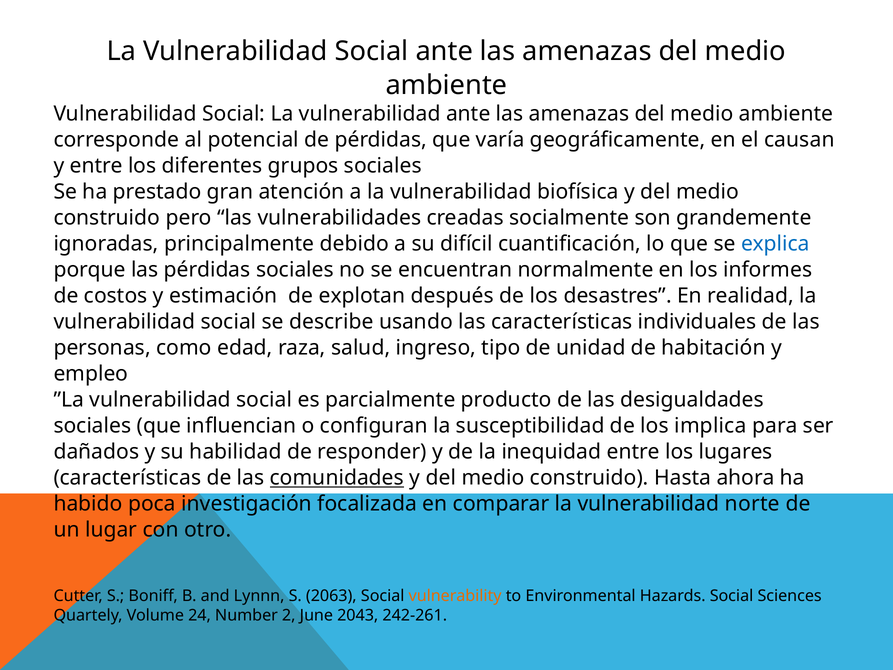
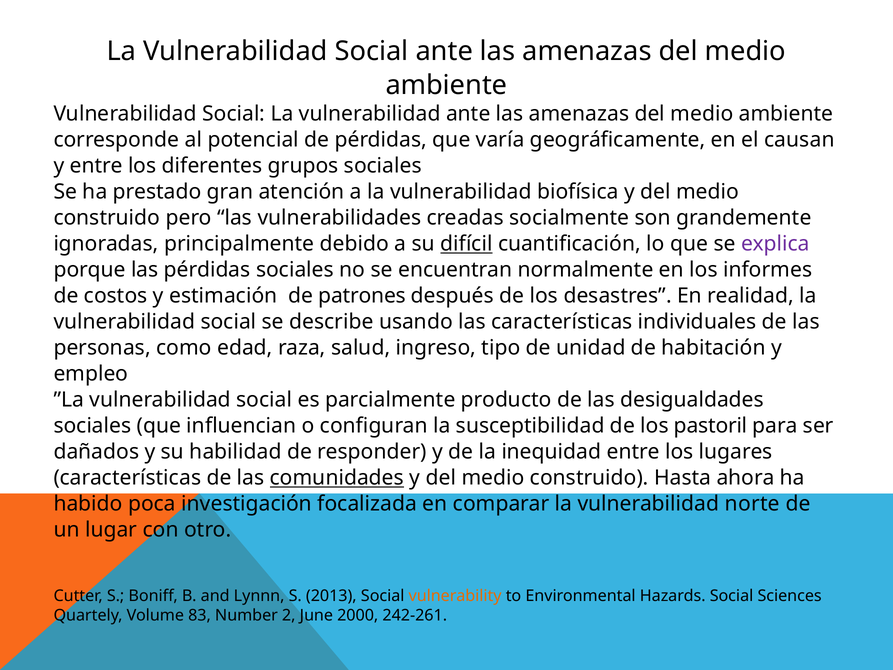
difícil underline: none -> present
explica colour: blue -> purple
explotan: explotan -> patrones
implica: implica -> pastoril
2063: 2063 -> 2013
24: 24 -> 83
2043: 2043 -> 2000
